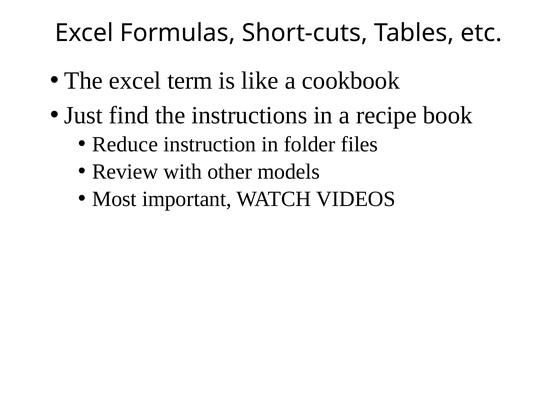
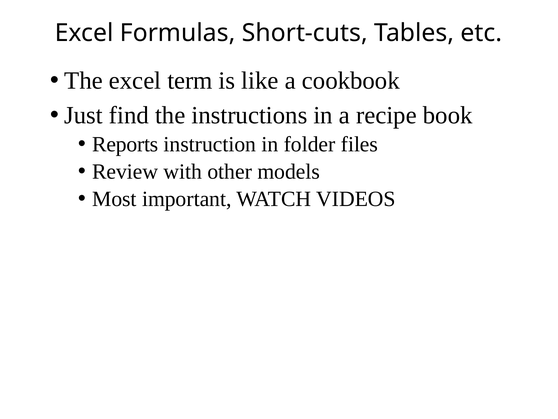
Reduce: Reduce -> Reports
